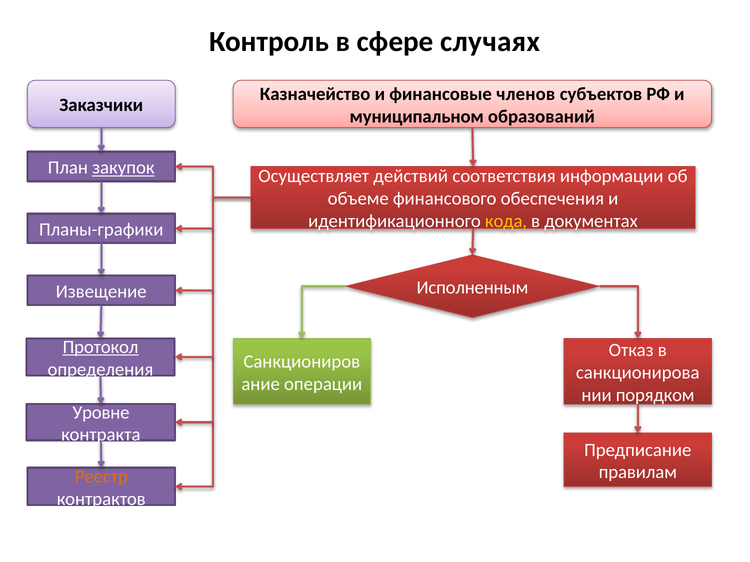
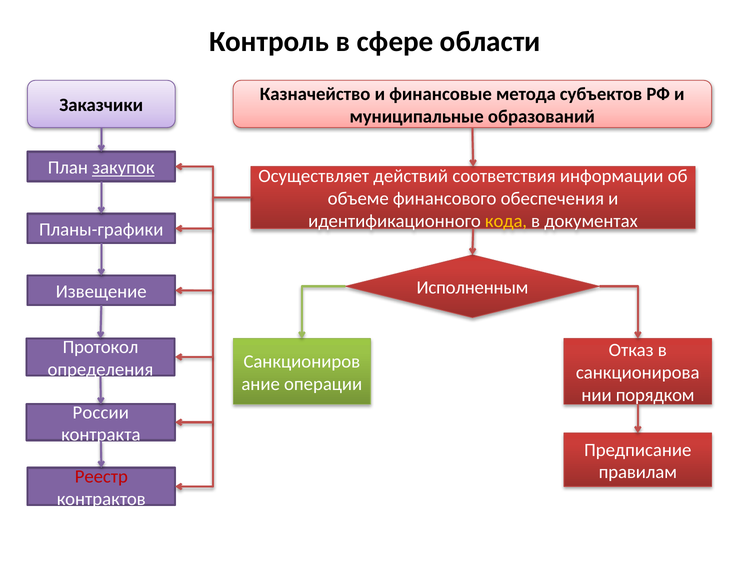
случаях: случаях -> области
членов: членов -> метода
муниципальном: муниципальном -> муниципальные
Протокол underline: present -> none
Уровне: Уровне -> России
Реестр colour: orange -> red
